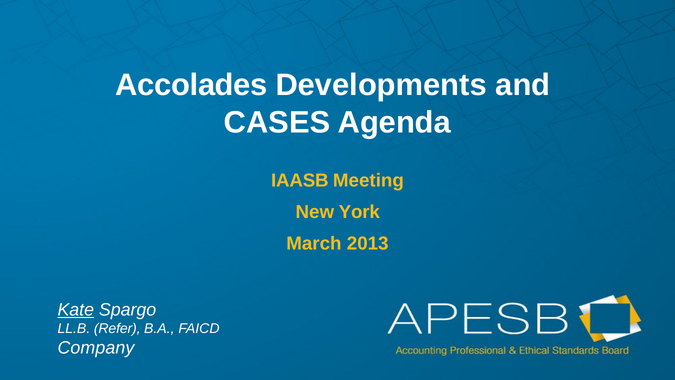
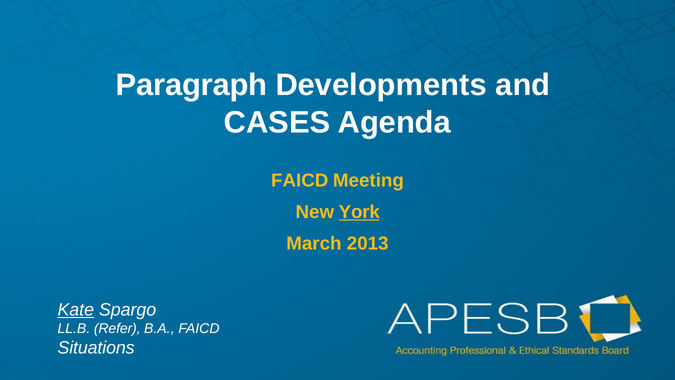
Accolades: Accolades -> Paragraph
IAASB at (300, 180): IAASB -> FAICD
York underline: none -> present
Company: Company -> Situations
